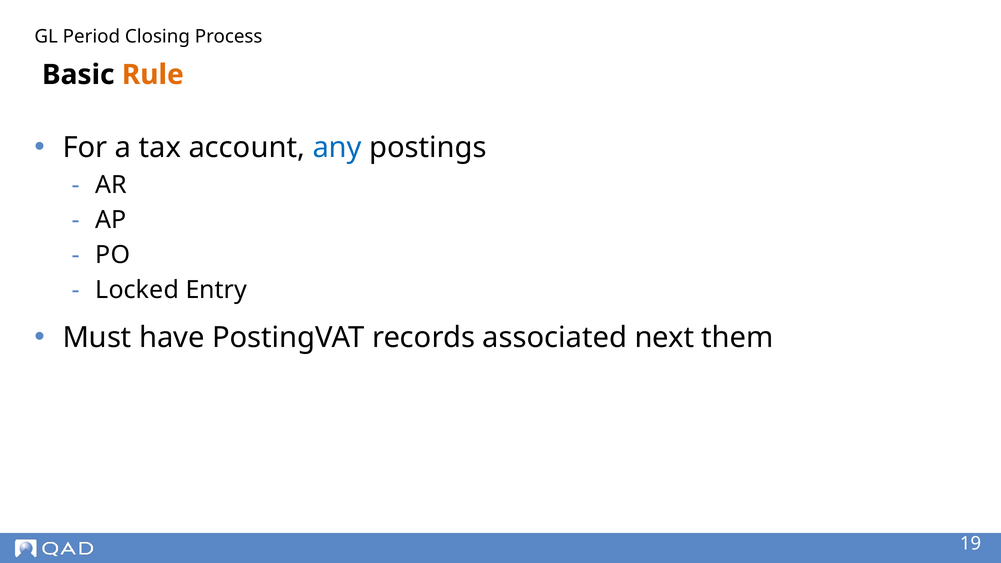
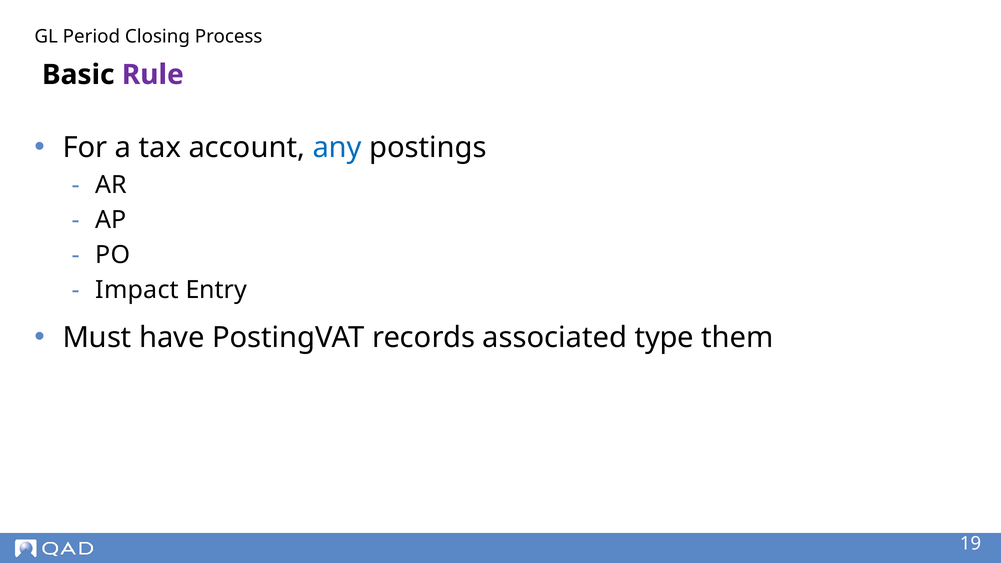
Rule colour: orange -> purple
Locked: Locked -> Impact
next: next -> type
